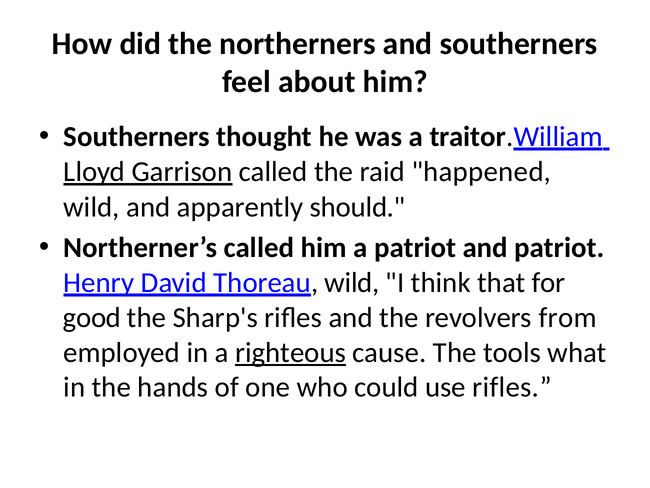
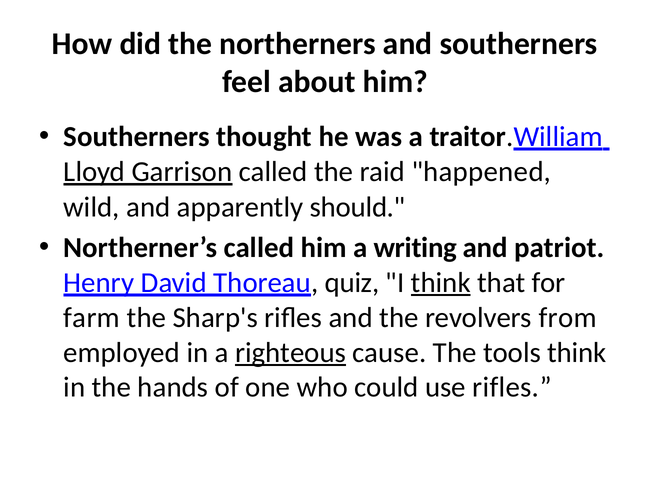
a patriot: patriot -> writing
Thoreau wild: wild -> quiz
think at (441, 282) underline: none -> present
good: good -> farm
tools what: what -> think
